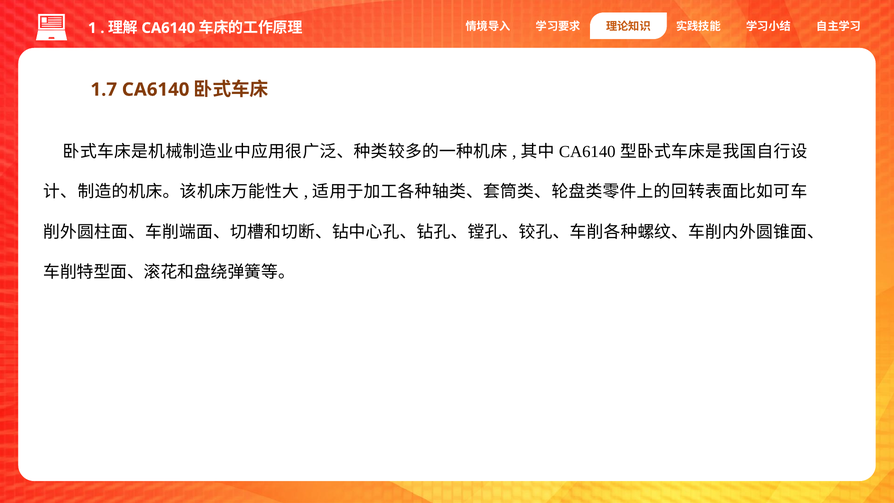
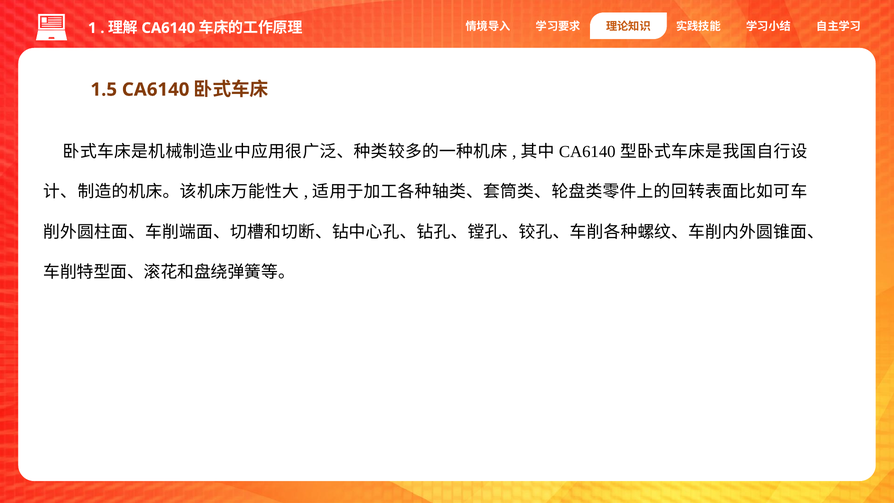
1.7: 1.7 -> 1.5
